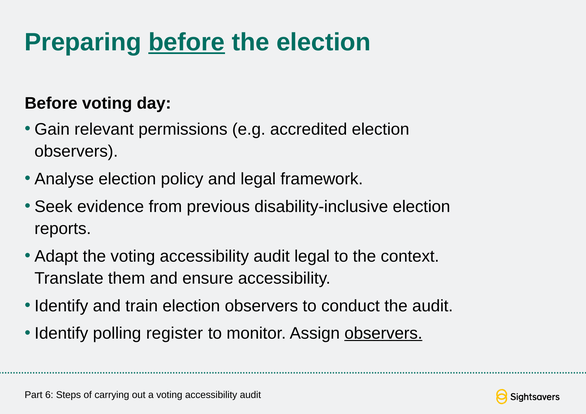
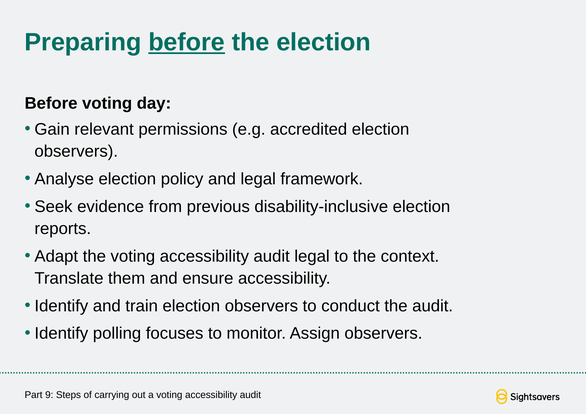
register: register -> focuses
observers at (383, 334) underline: present -> none
6: 6 -> 9
